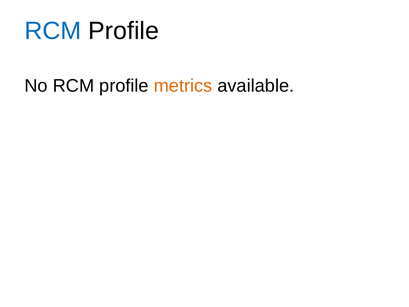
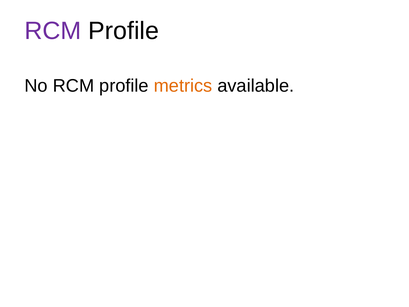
RCM at (53, 31) colour: blue -> purple
